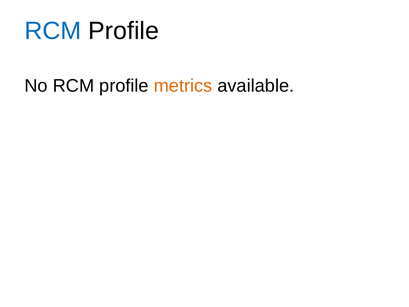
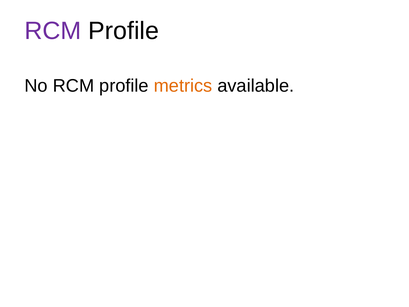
RCM at (53, 31) colour: blue -> purple
